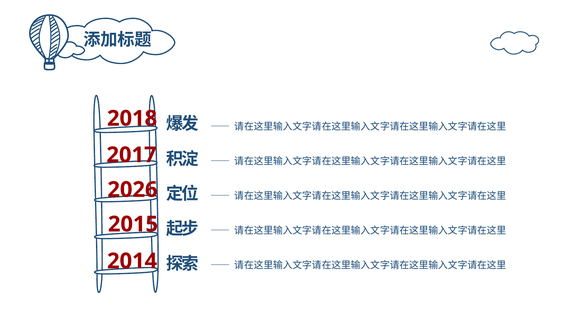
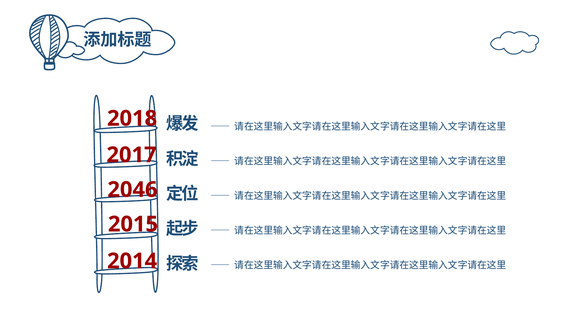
2026: 2026 -> 2046
